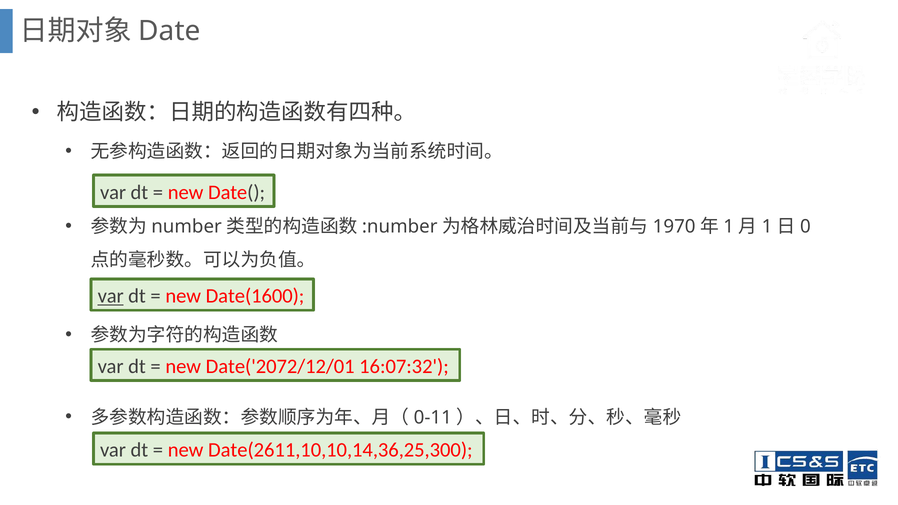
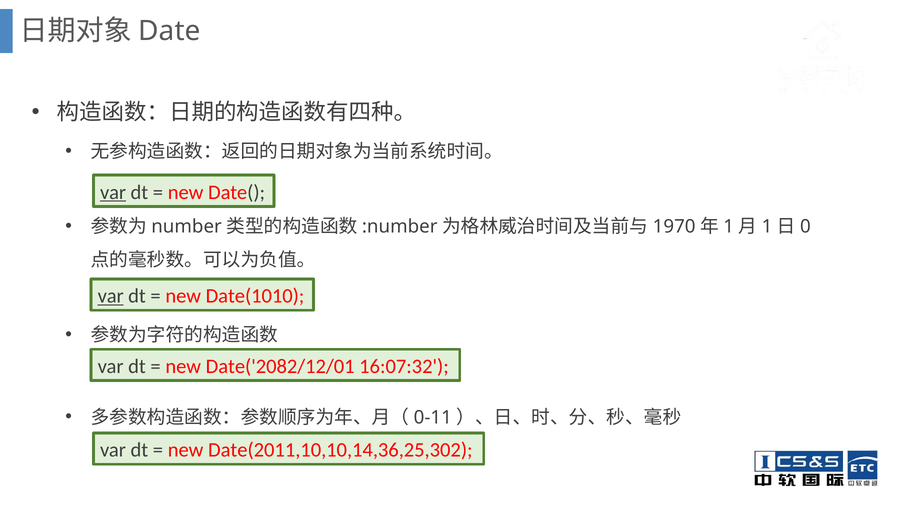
var at (113, 192) underline: none -> present
Date(1600: Date(1600 -> Date(1010
Date('2072/12/01: Date('2072/12/01 -> Date('2082/12/01
Date(2611,10,10,14,36,25,300: Date(2611,10,10,14,36,25,300 -> Date(2011,10,10,14,36,25,302
